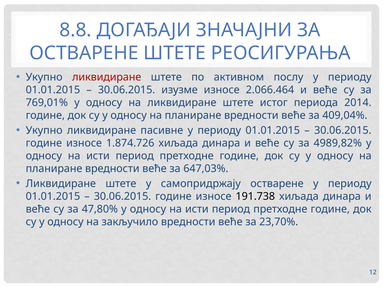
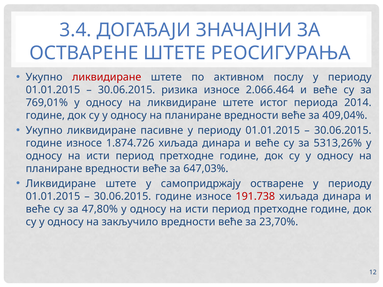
8.8: 8.8 -> 3.4
изузме: изузме -> ризика
4989,82%: 4989,82% -> 5313,26%
191.738 colour: black -> red
